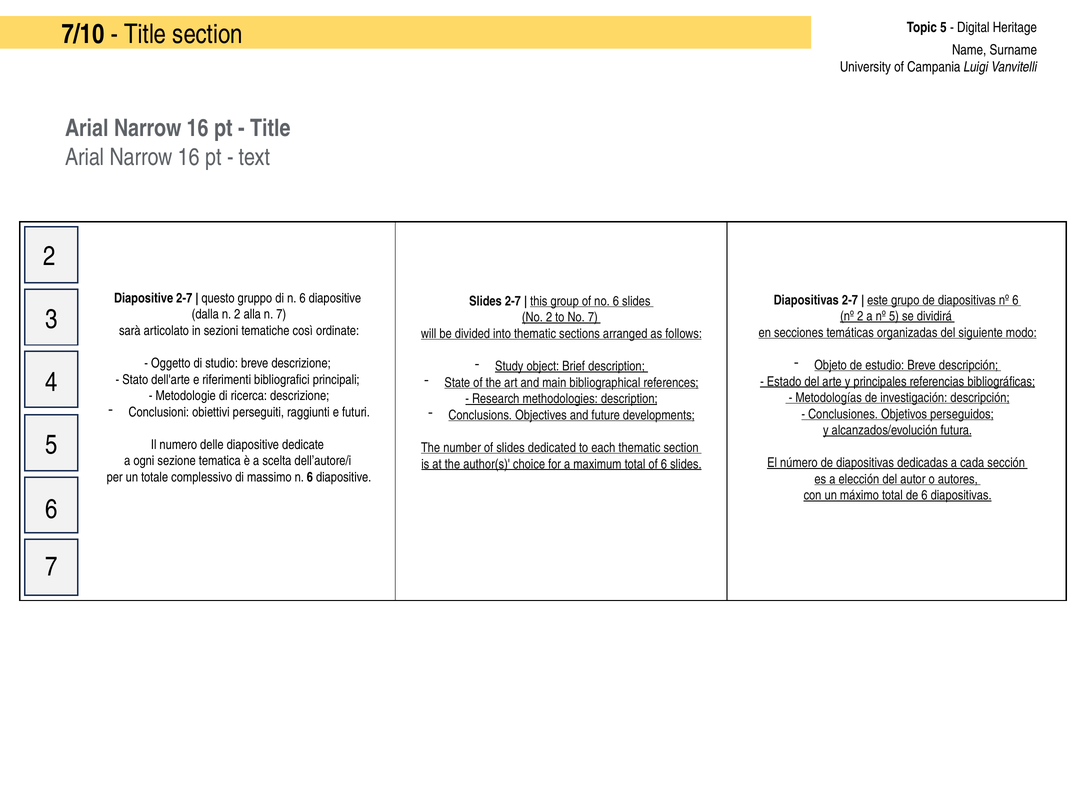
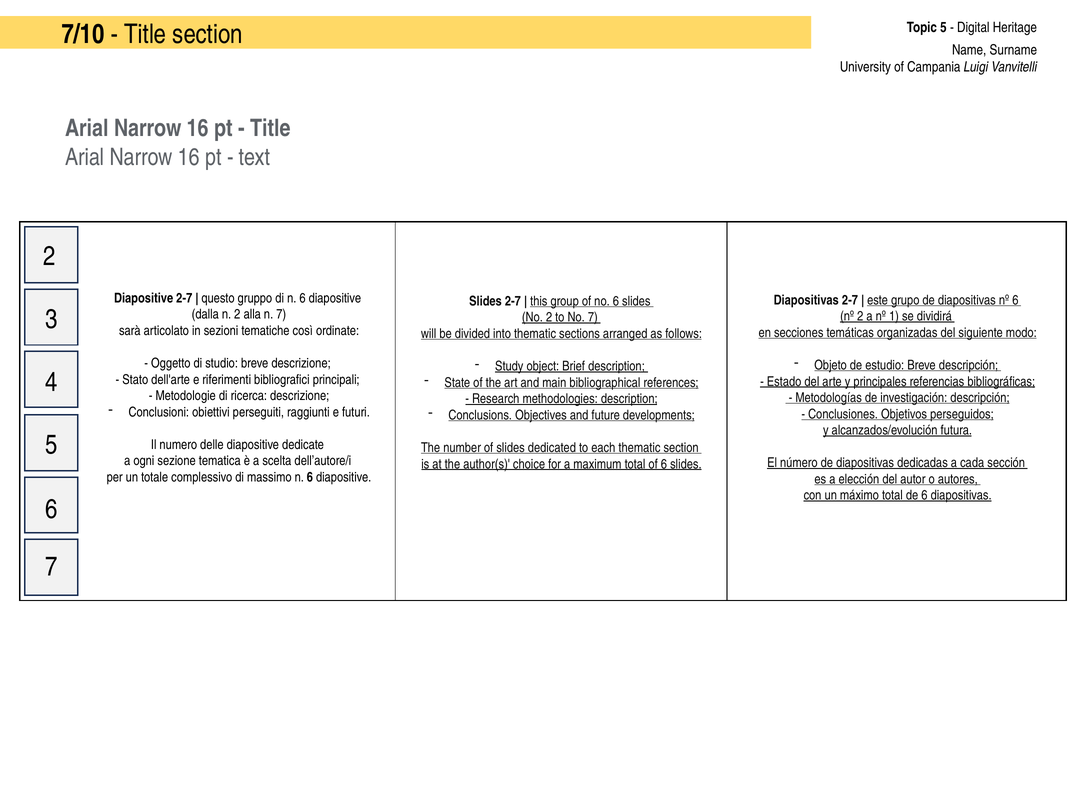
nº 5: 5 -> 1
